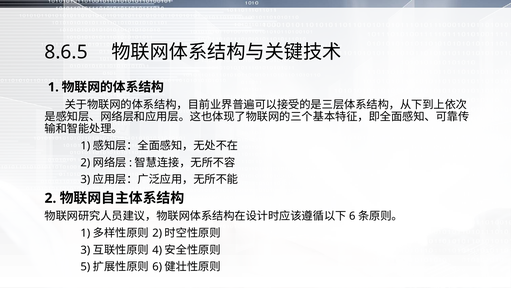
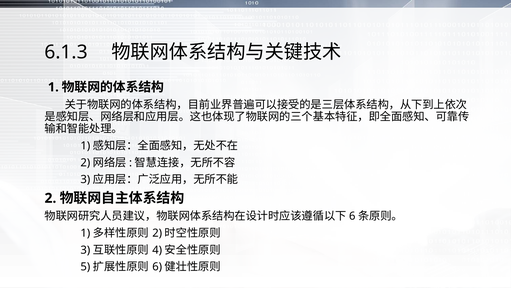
8.6.5: 8.6.5 -> 6.1.3
